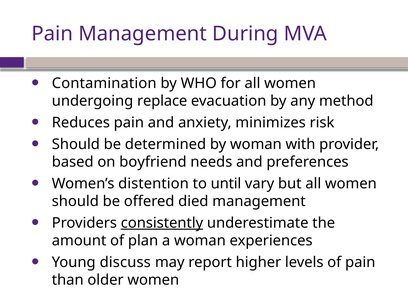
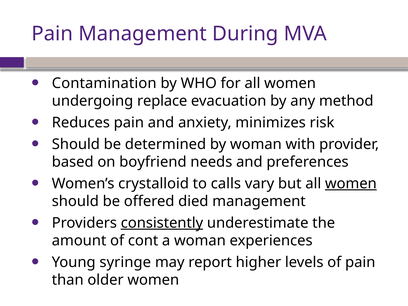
distention: distention -> crystalloid
until: until -> calls
women at (351, 184) underline: none -> present
plan: plan -> cont
discuss: discuss -> syringe
